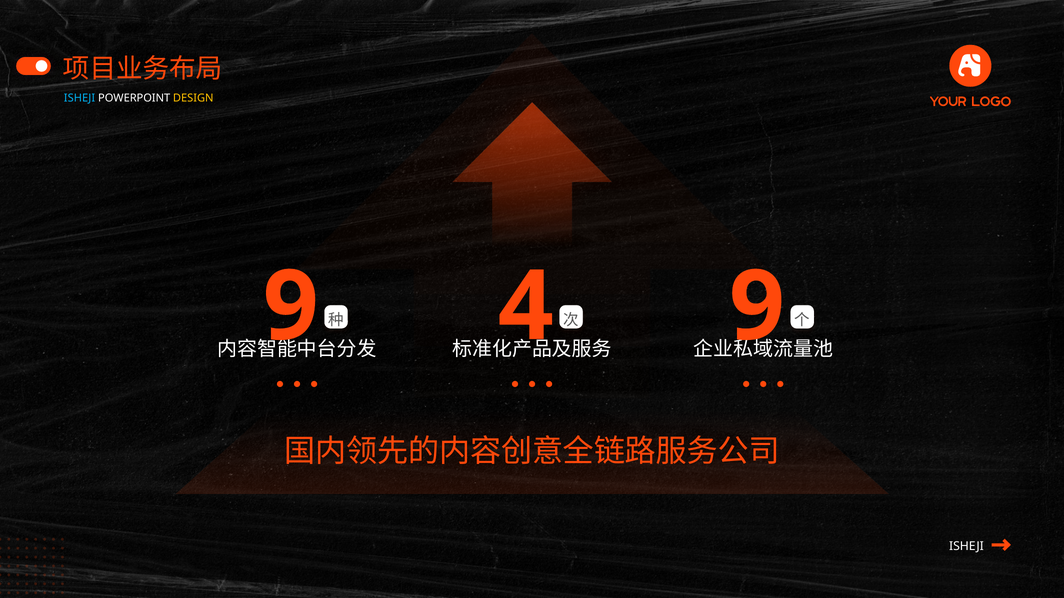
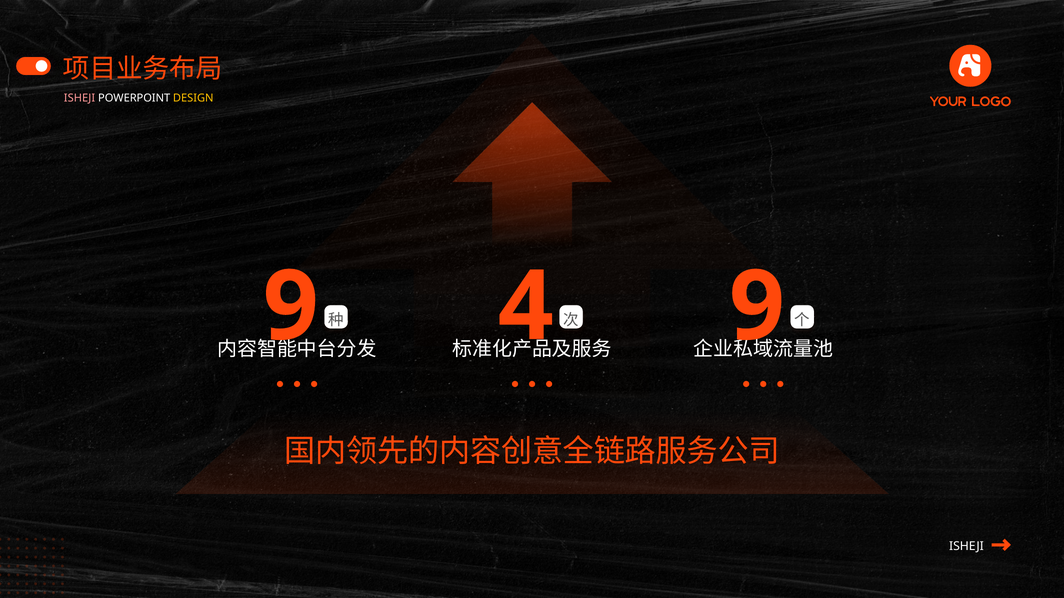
ISHEJI at (79, 98) colour: light blue -> pink
